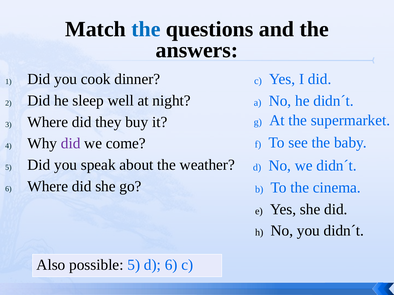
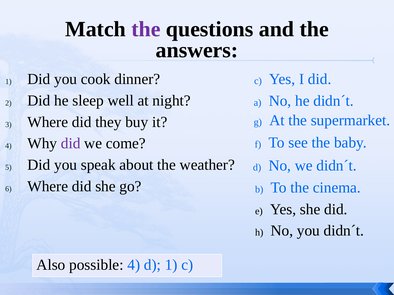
the at (146, 29) colour: blue -> purple
possible 5: 5 -> 4
d 6: 6 -> 1
